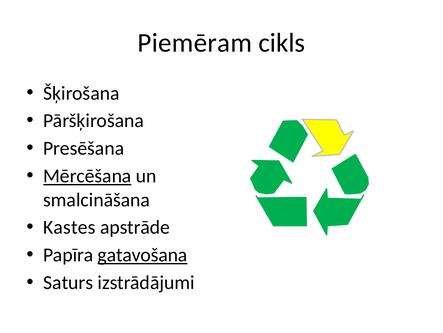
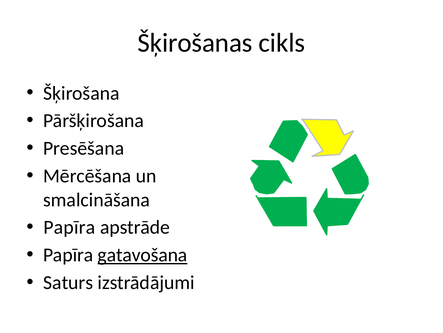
Piemēram: Piemēram -> Šķirošanas
Mērcēšana underline: present -> none
Kastes at (69, 227): Kastes -> Papīra
